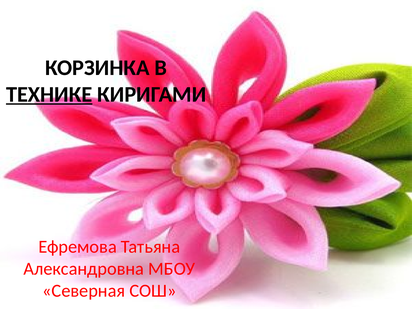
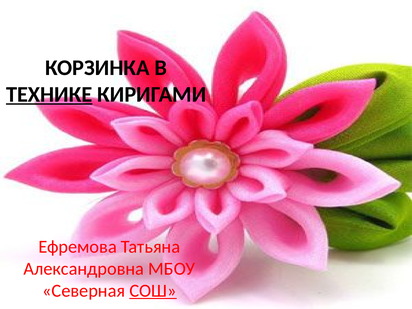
СОШ underline: none -> present
